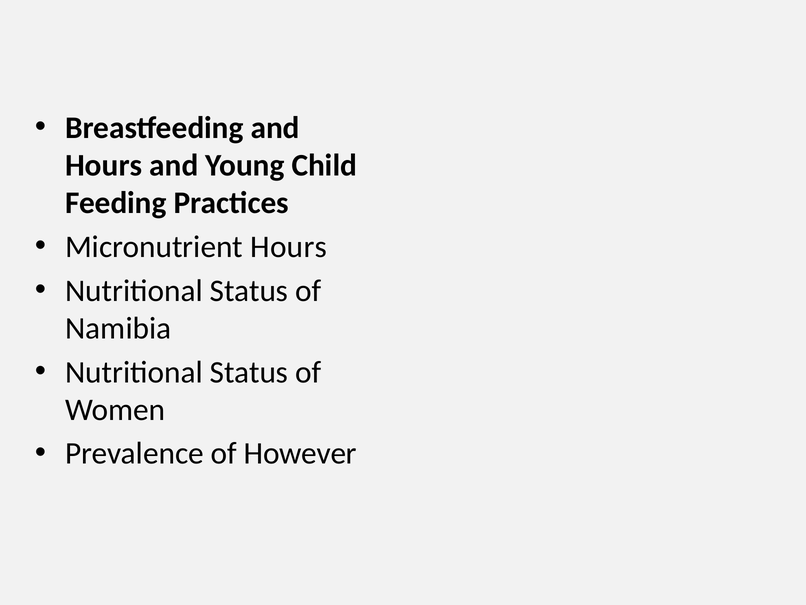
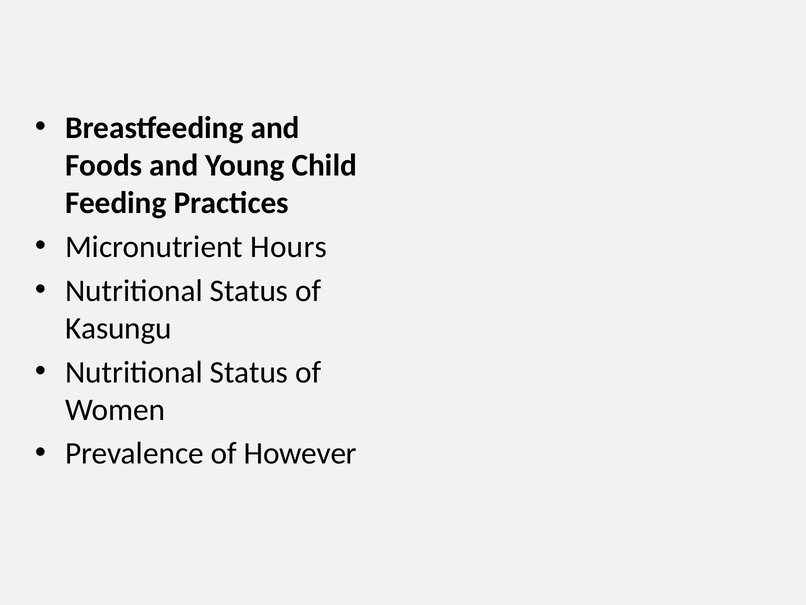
Hours at (104, 165): Hours -> Foods
Namibia: Namibia -> Kasungu
